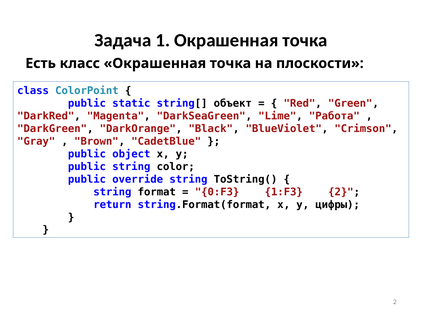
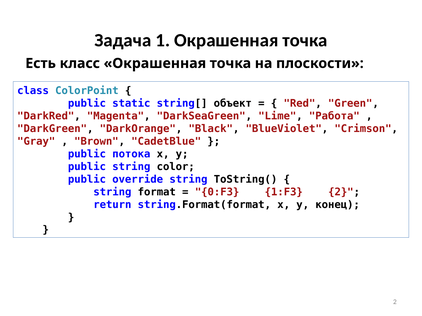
object: object -> потока
цифры: цифры -> конец
